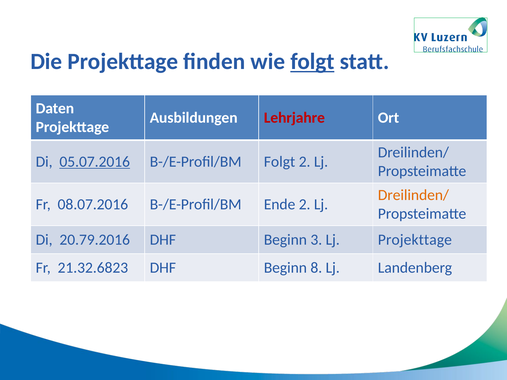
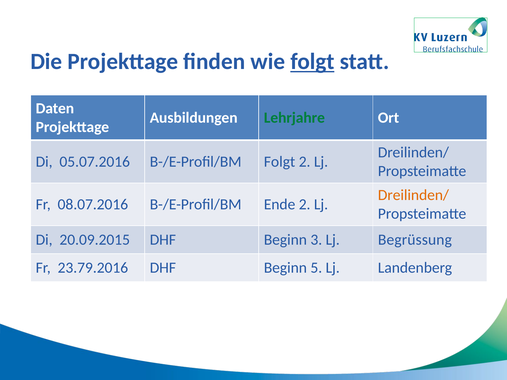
Lehrjahre colour: red -> green
05.07.2016 underline: present -> none
20.79.2016: 20.79.2016 -> 20.09.2015
Lj Projekttage: Projekttage -> Begrüssung
21.32.6823: 21.32.6823 -> 23.79.2016
8: 8 -> 5
